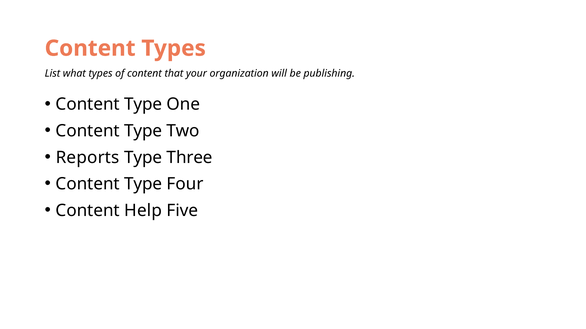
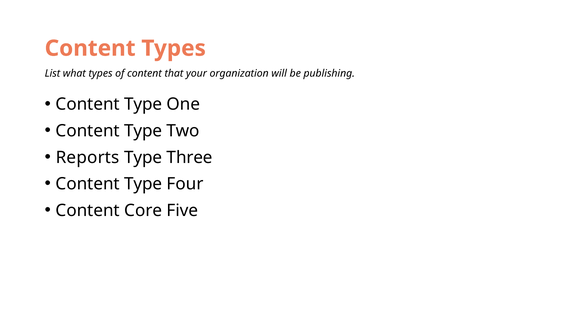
Help: Help -> Core
